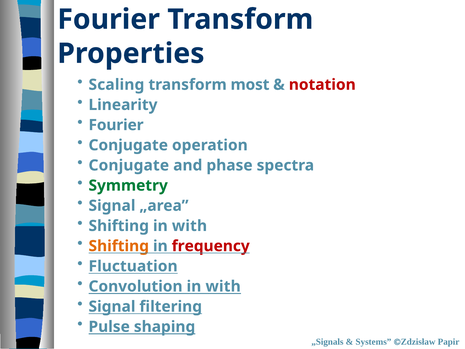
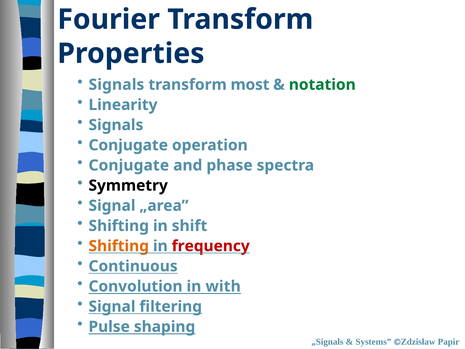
Scaling at (116, 85): Scaling -> Signals
notation colour: red -> green
Fourier at (116, 125): Fourier -> Signals
Symmetry colour: green -> black
Shifting in with: with -> shift
Fluctuation: Fluctuation -> Continuous
